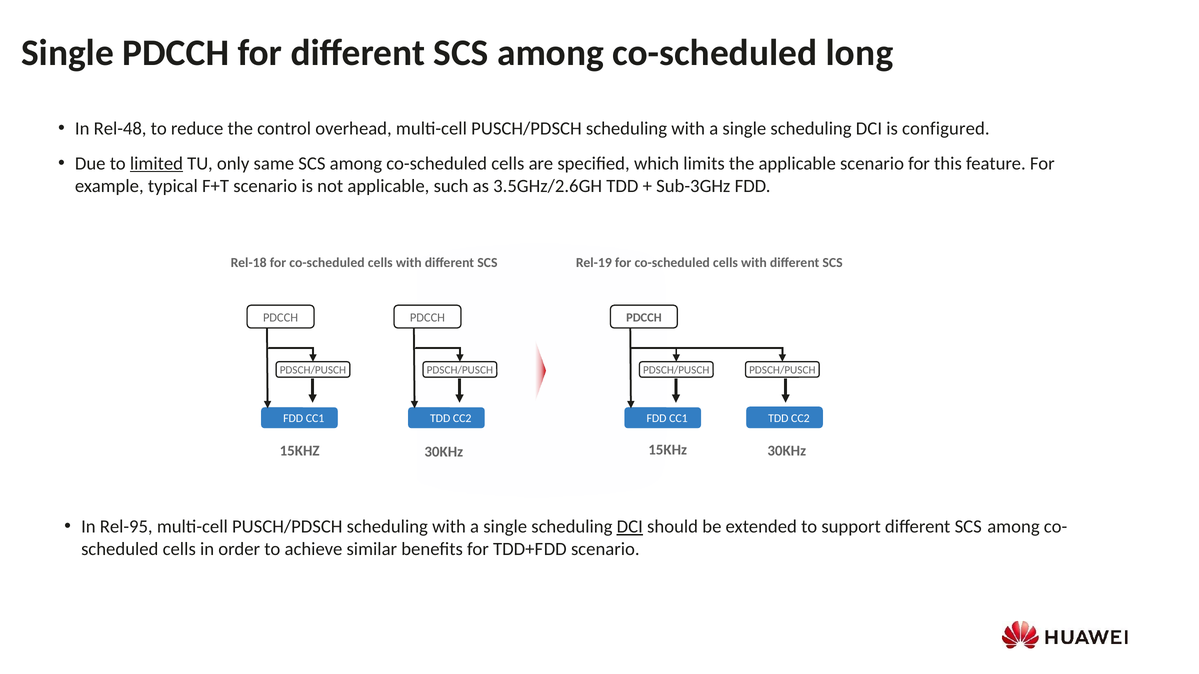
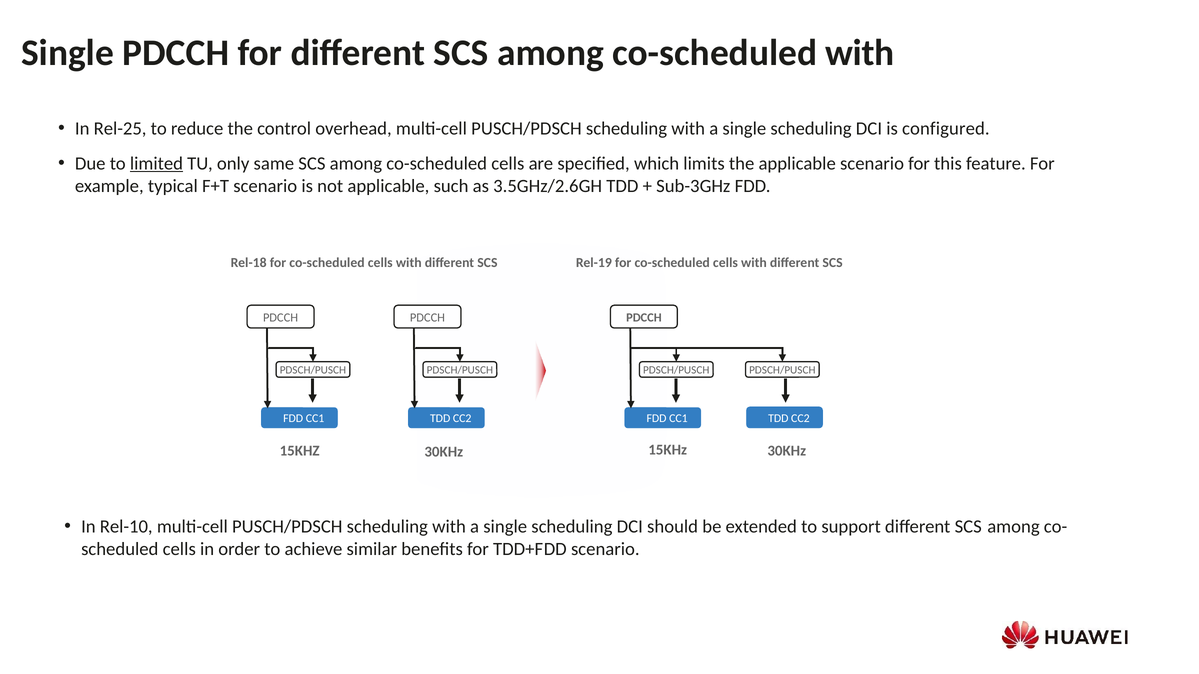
co-scheduled long: long -> with
Rel-48: Rel-48 -> Rel-25
Rel-95: Rel-95 -> Rel-10
DCI at (630, 527) underline: present -> none
